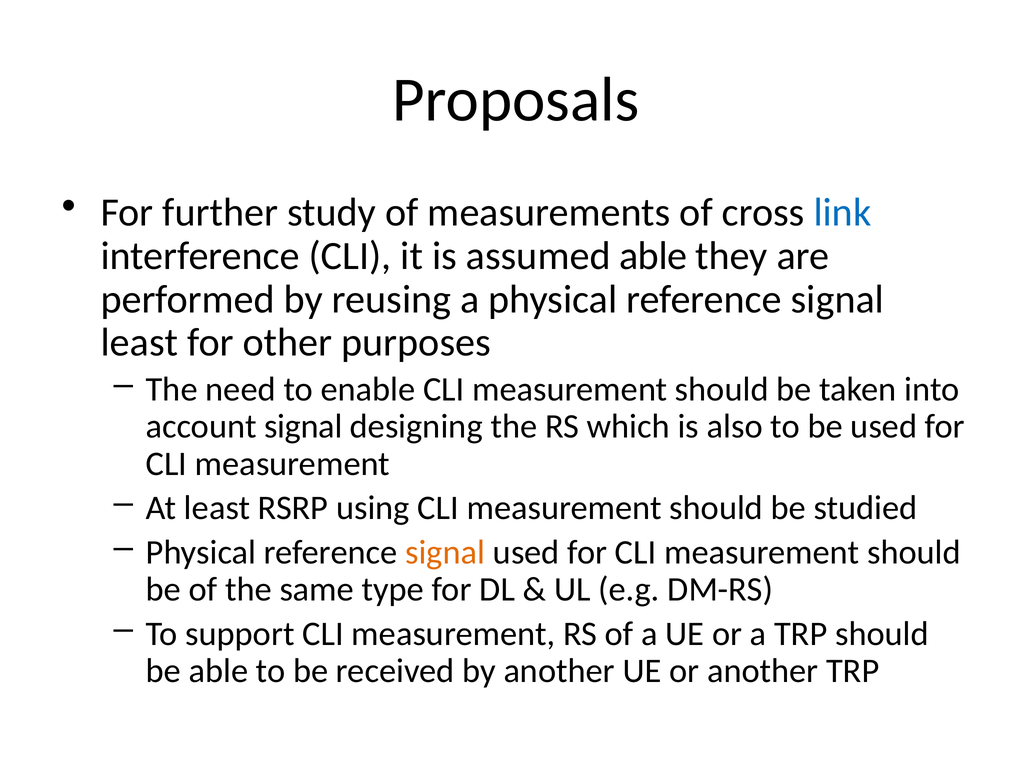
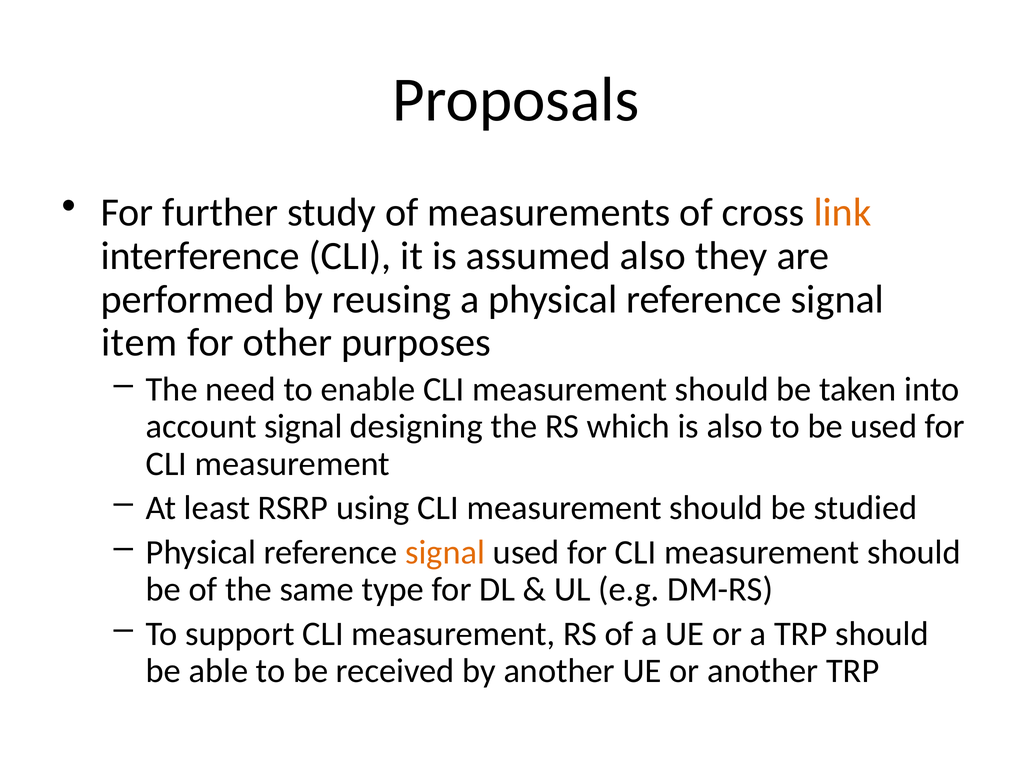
link colour: blue -> orange
assumed able: able -> also
least at (139, 343): least -> item
